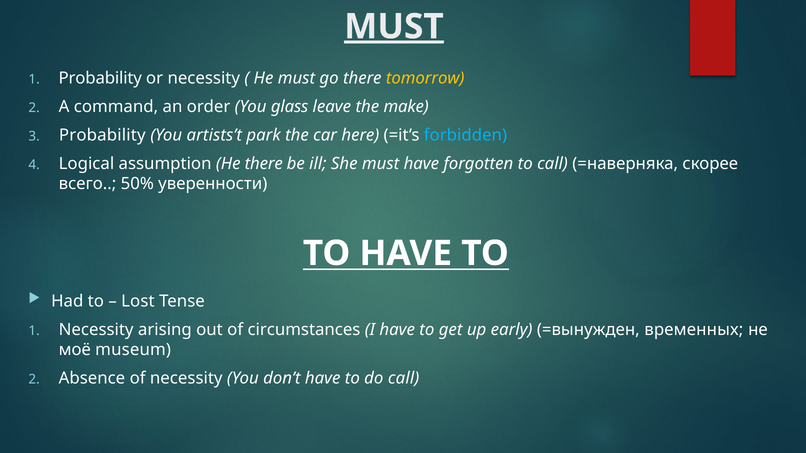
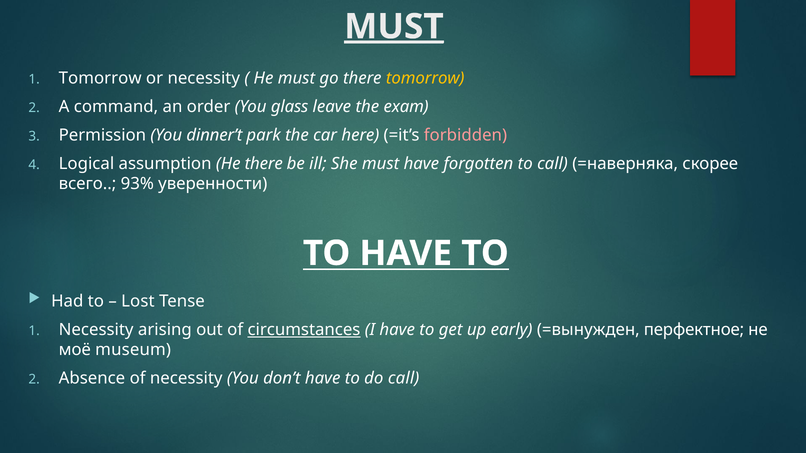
Probability at (100, 78): Probability -> Tomorrow
make: make -> exam
Probability at (102, 135): Probability -> Permission
artists’t: artists’t -> dinner’t
forbidden colour: light blue -> pink
50%: 50% -> 93%
circumstances underline: none -> present
временных: временных -> перфектное
